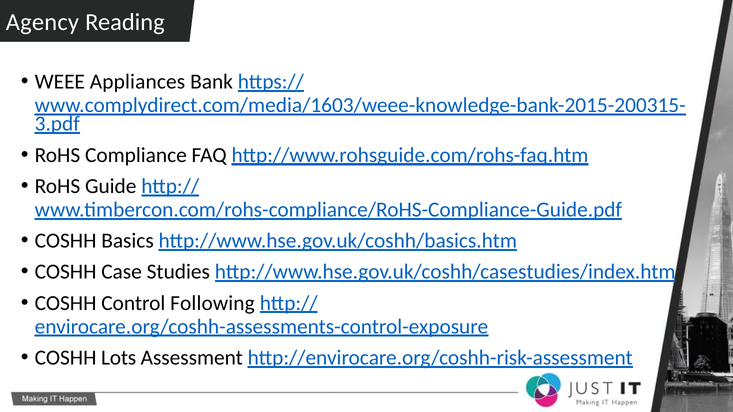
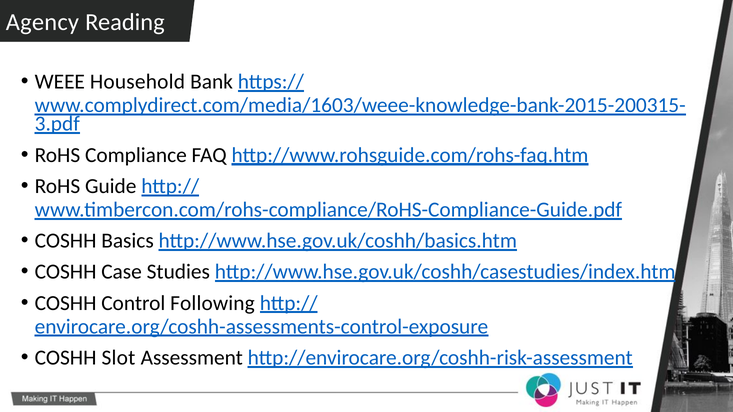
Appliances: Appliances -> Household
Lots: Lots -> Slot
